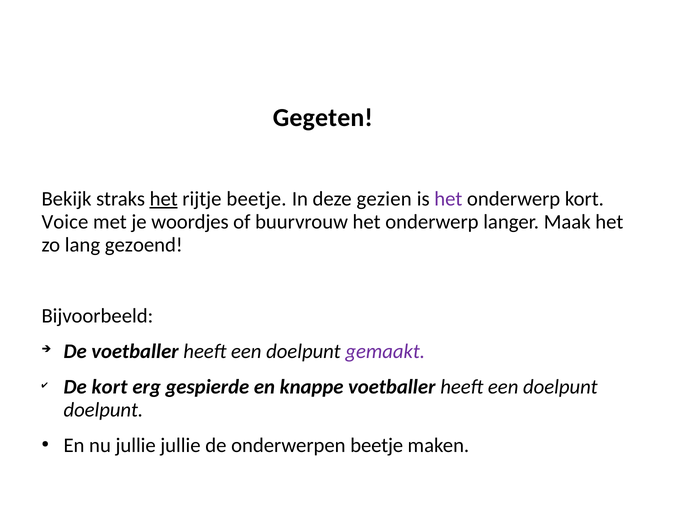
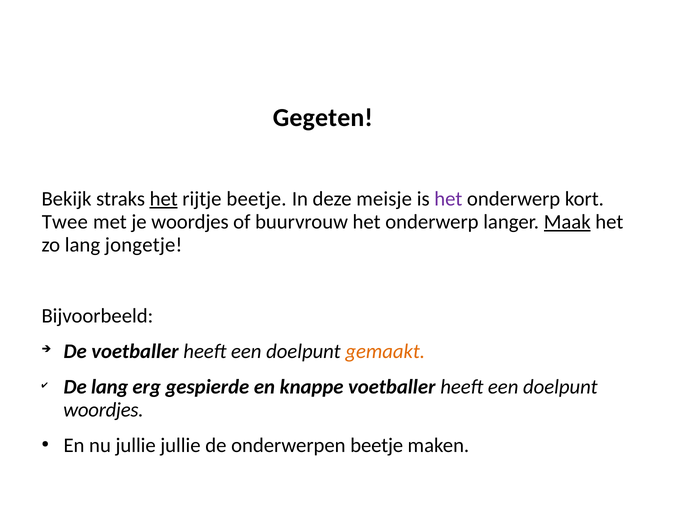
gezien: gezien -> meisje
Voice: Voice -> Twee
Maak underline: none -> present
gezoend: gezoend -> jongetje
gemaakt colour: purple -> orange
De kort: kort -> lang
doelpunt at (103, 410): doelpunt -> woordjes
